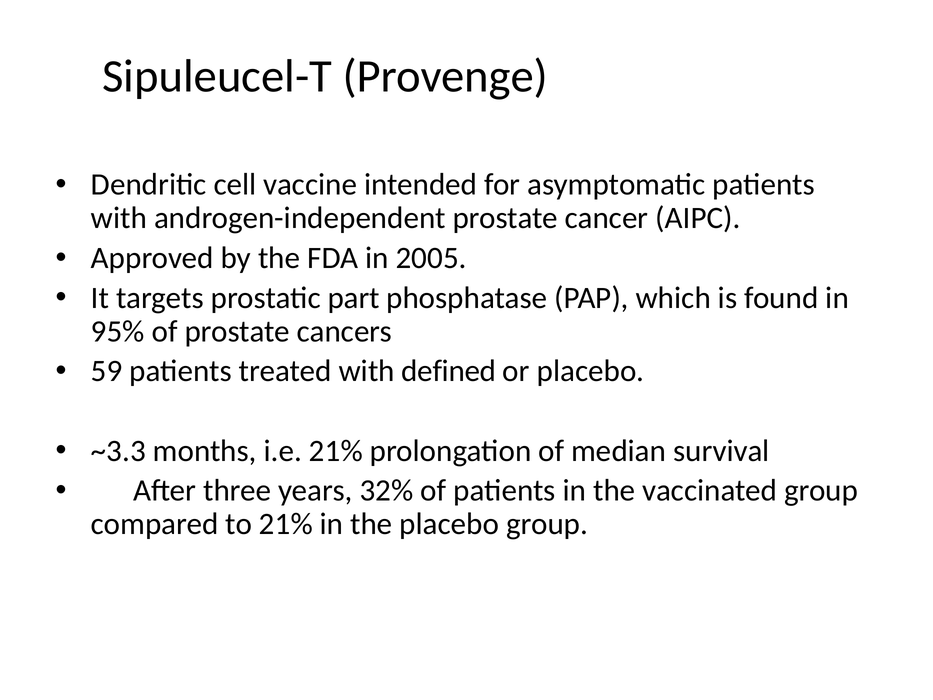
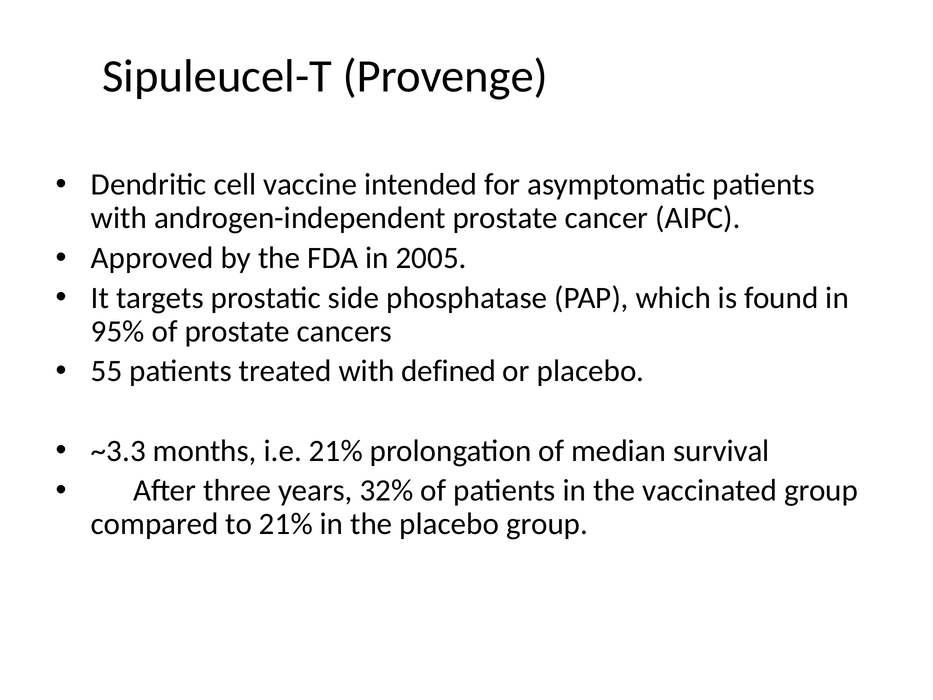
part: part -> side
59: 59 -> 55
